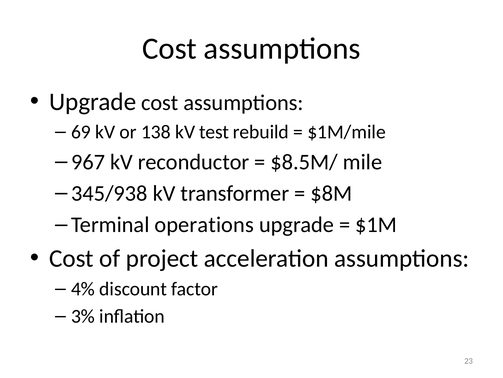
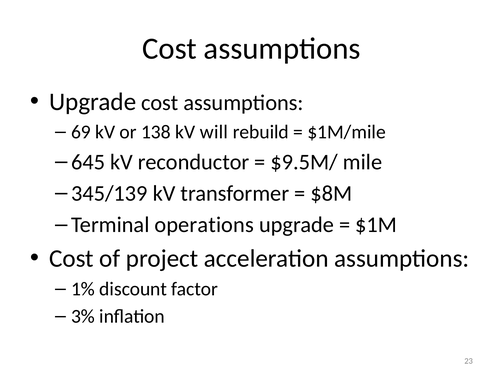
test: test -> will
967: 967 -> 645
$8.5M/: $8.5M/ -> $9.5M/
345/938: 345/938 -> 345/139
4%: 4% -> 1%
